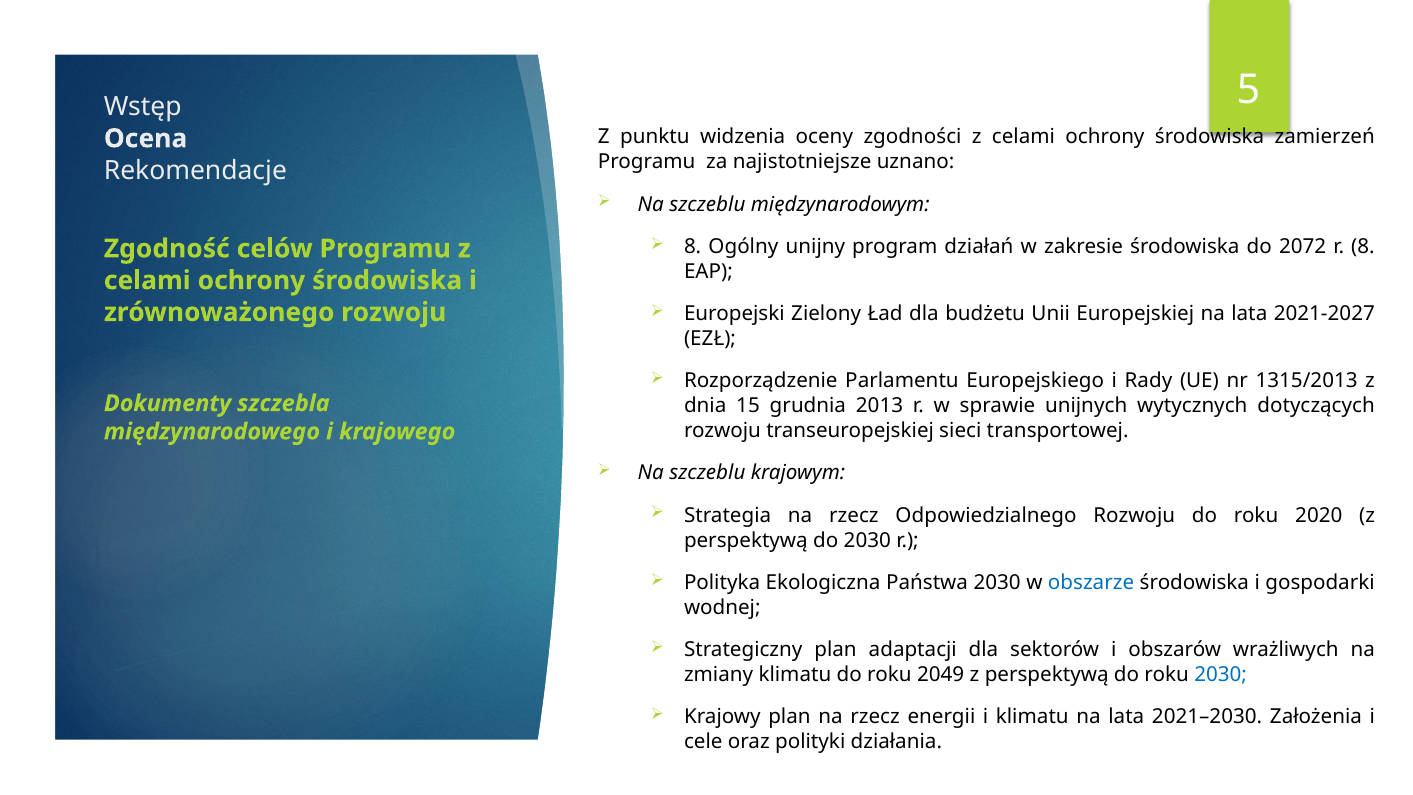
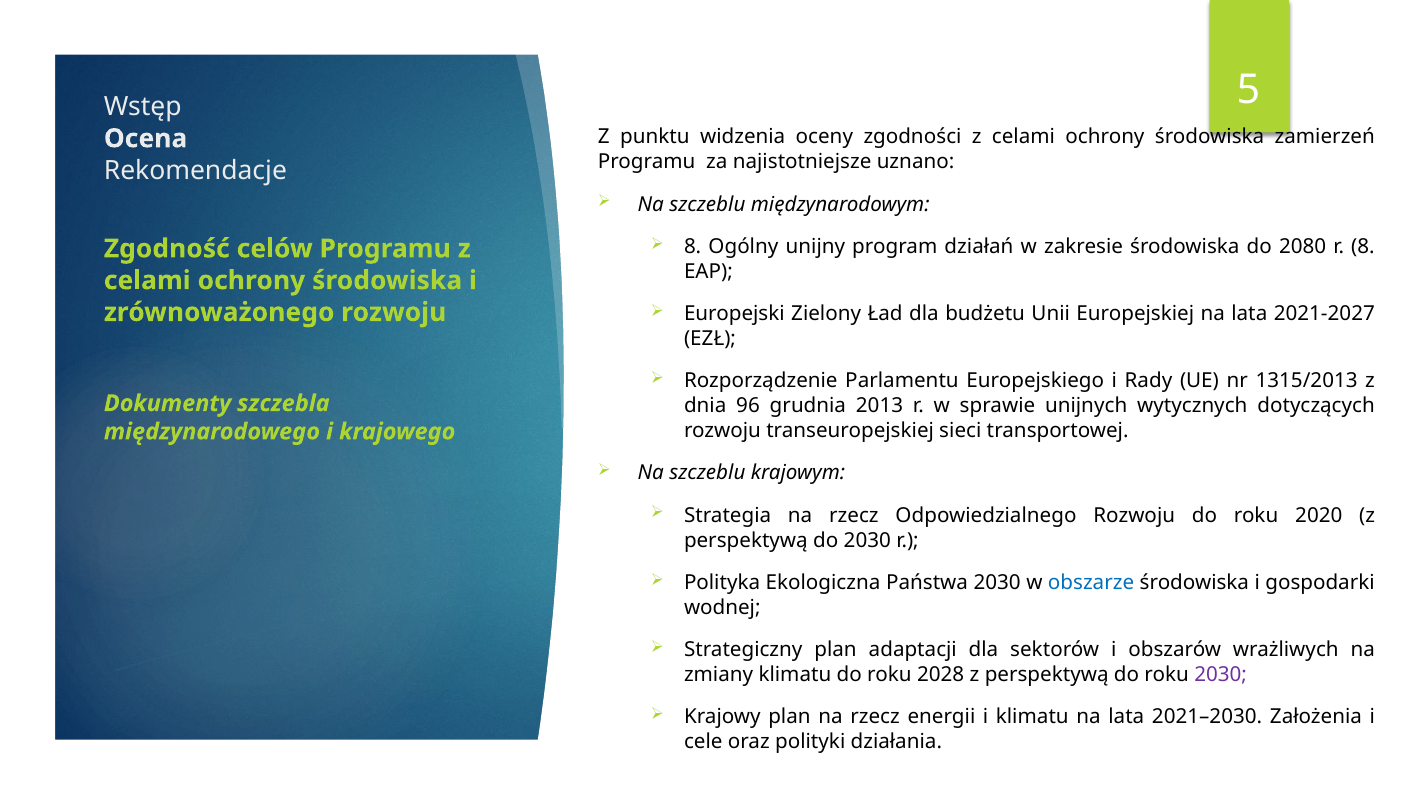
2072: 2072 -> 2080
15: 15 -> 96
2049: 2049 -> 2028
2030 at (1221, 674) colour: blue -> purple
